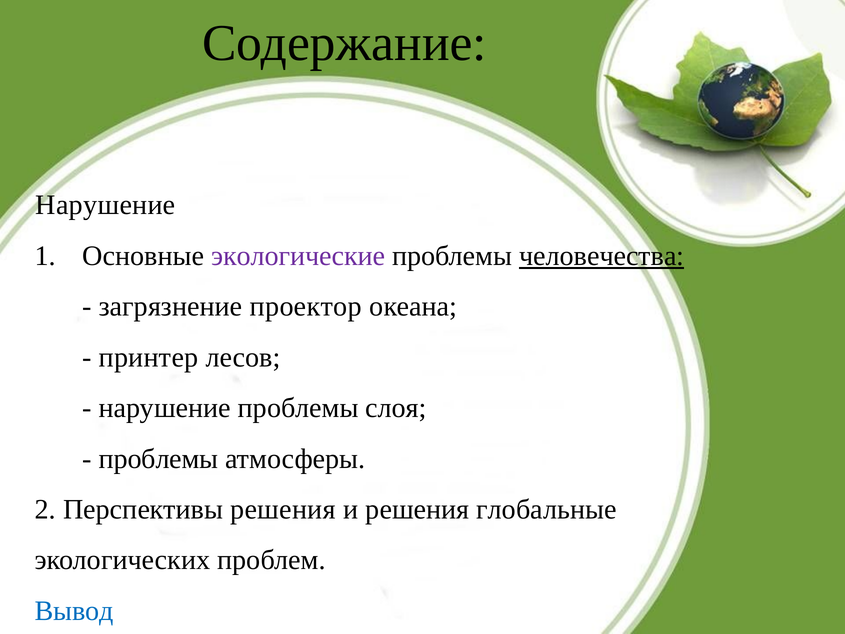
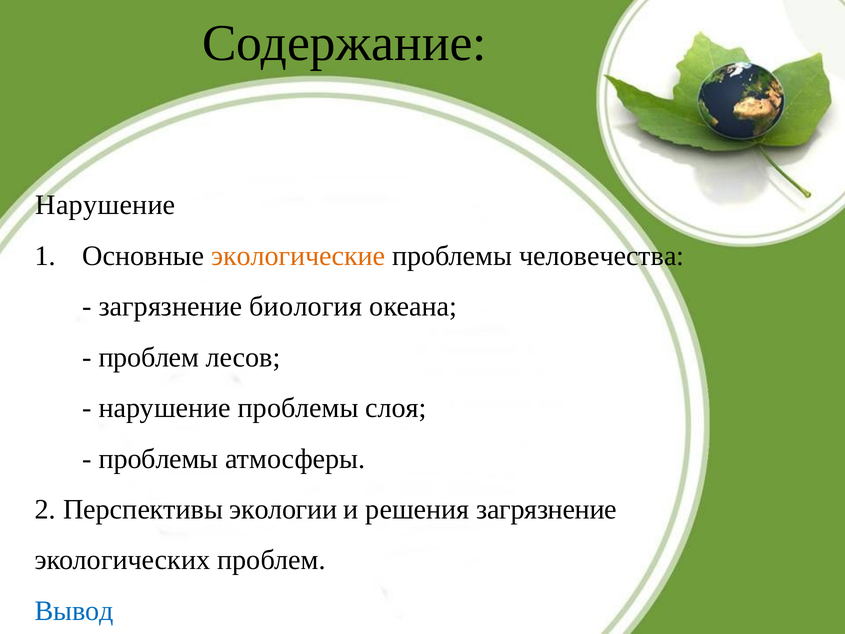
экологические colour: purple -> orange
человечества underline: present -> none
проектор: проектор -> биология
принтер at (149, 357): принтер -> проблем
Перспективы решения: решения -> экологии
решения глобальные: глобальные -> загрязнение
